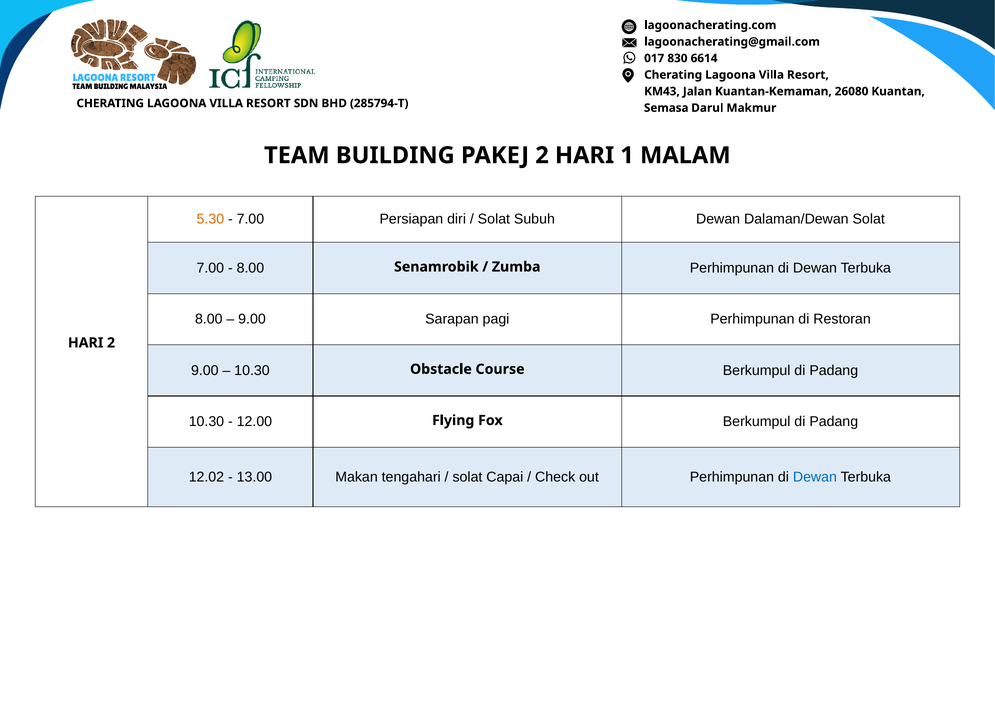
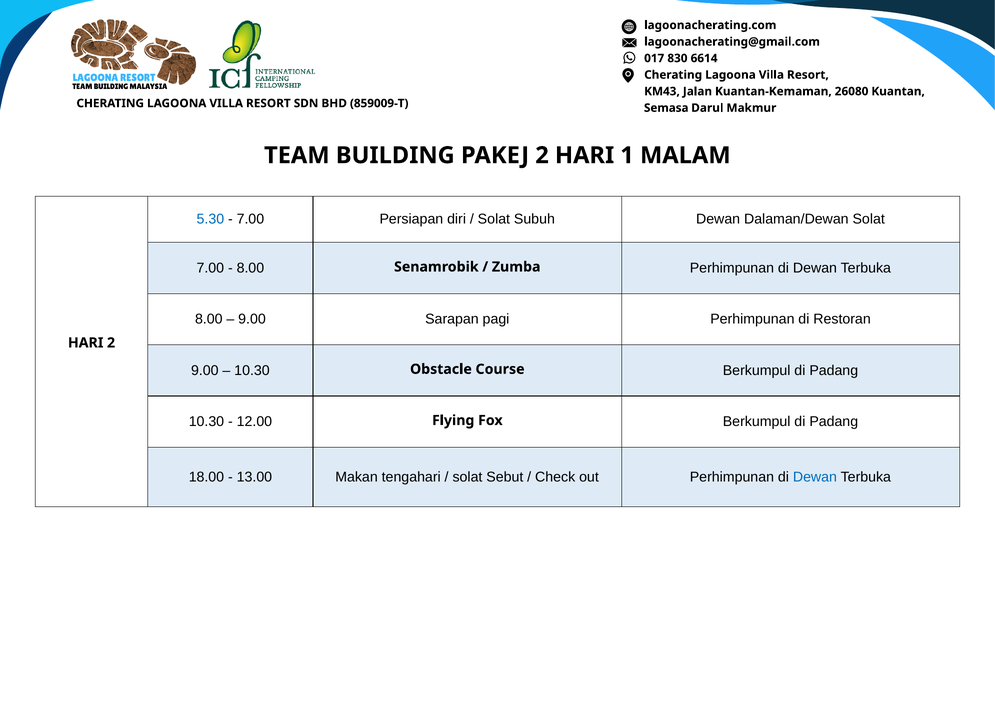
285794-T: 285794-T -> 859009-T
5.30 colour: orange -> blue
12.02: 12.02 -> 18.00
Capai: Capai -> Sebut
